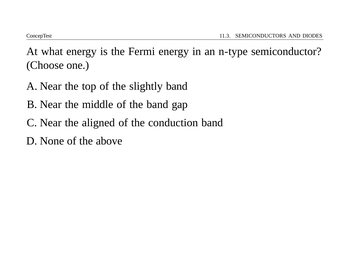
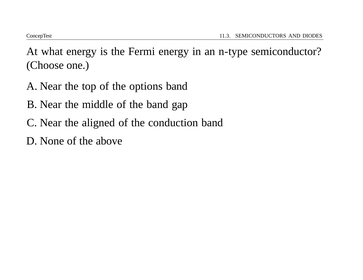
slightly: slightly -> options
